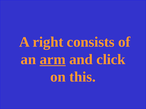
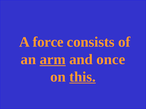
right: right -> force
click: click -> once
this underline: none -> present
